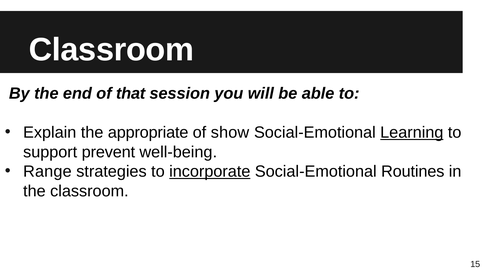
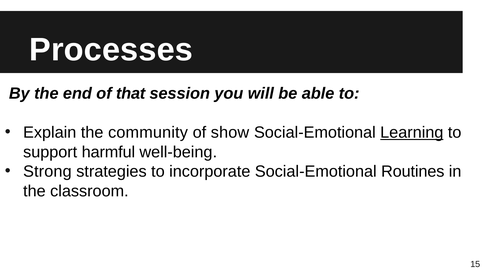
Classroom at (111, 50): Classroom -> Processes
appropriate: appropriate -> community
prevent: prevent -> harmful
Range: Range -> Strong
incorporate underline: present -> none
